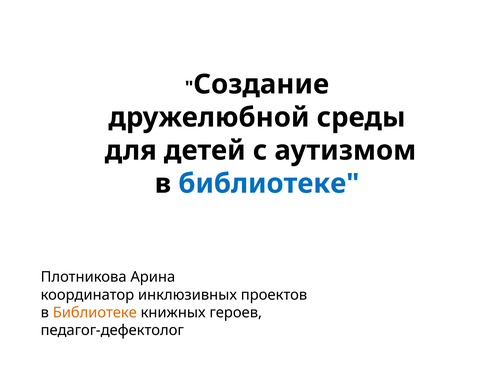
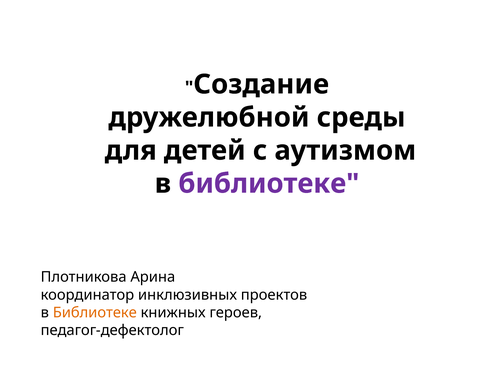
библиотеке at (269, 184) colour: blue -> purple
